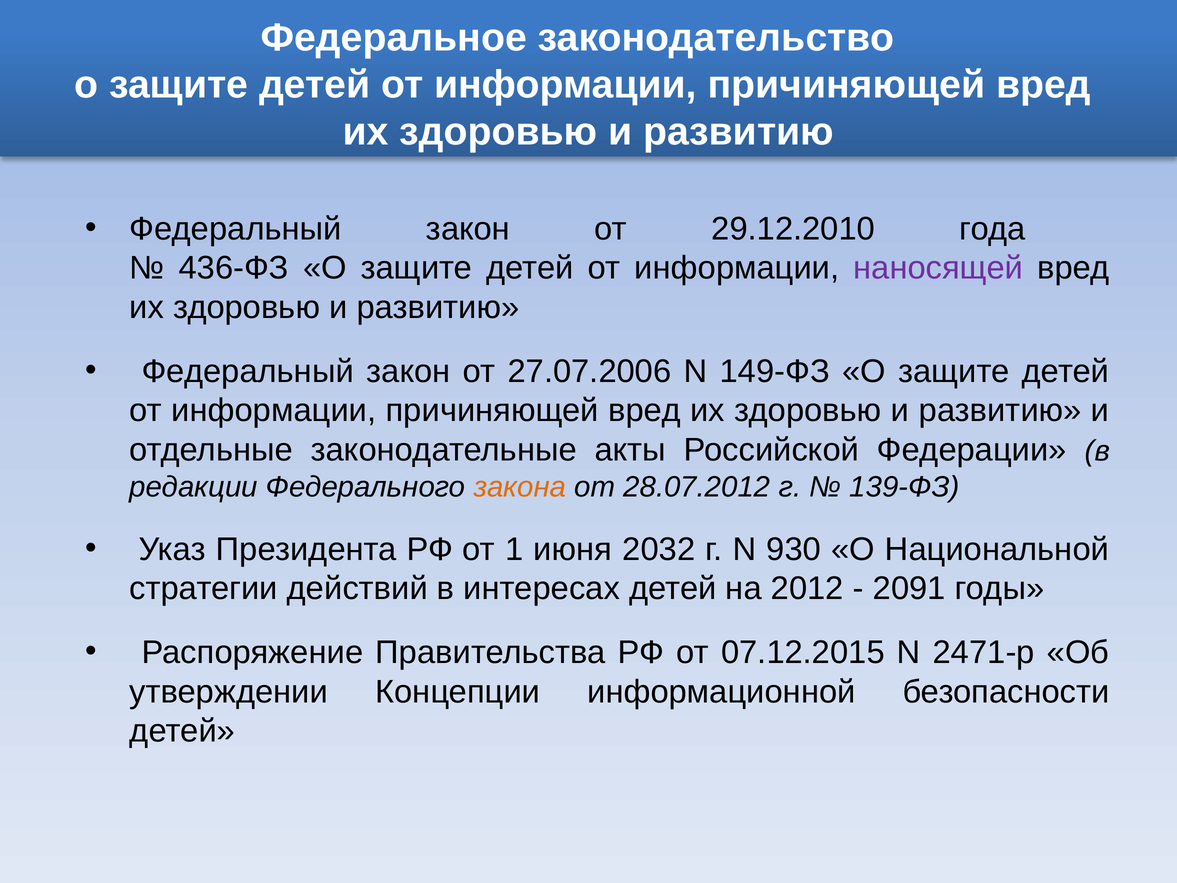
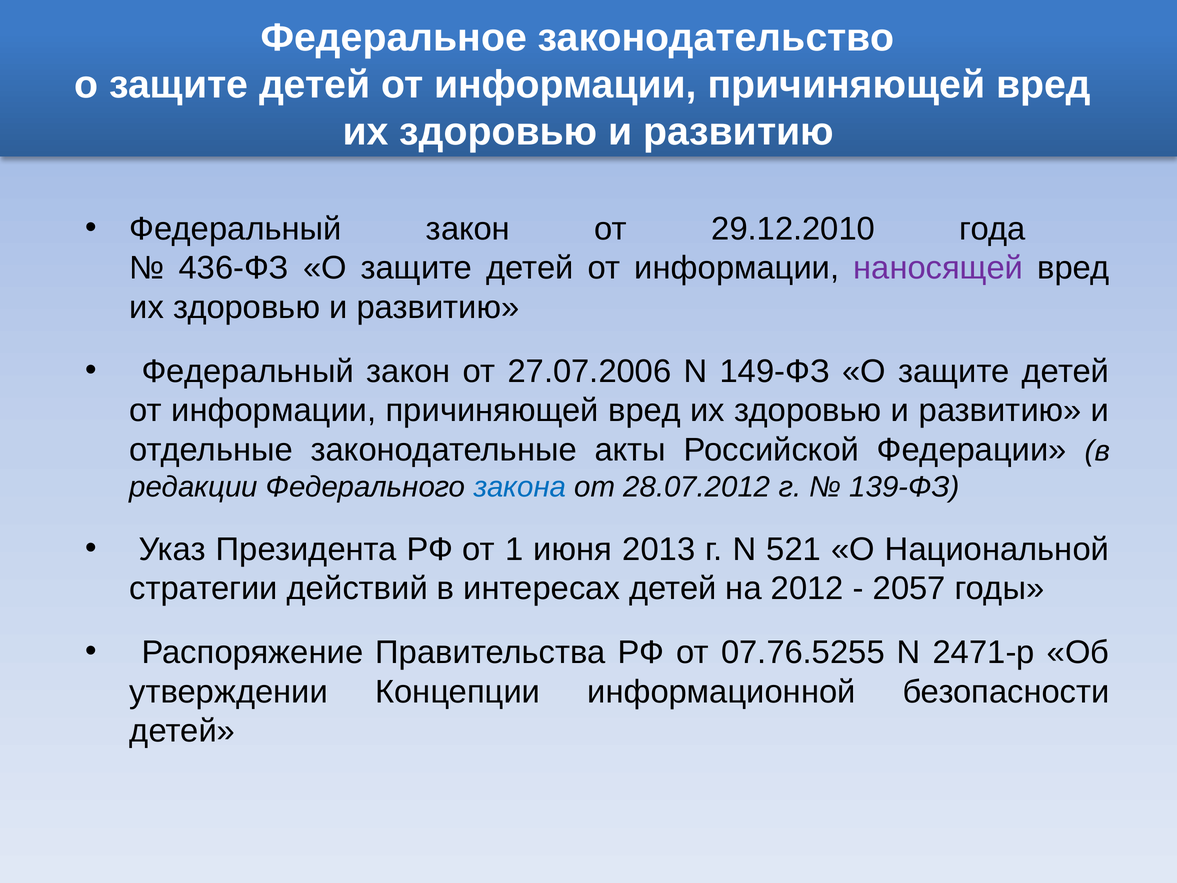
закона colour: orange -> blue
2032: 2032 -> 2013
930: 930 -> 521
2091: 2091 -> 2057
07.12.2015: 07.12.2015 -> 07.76.5255
